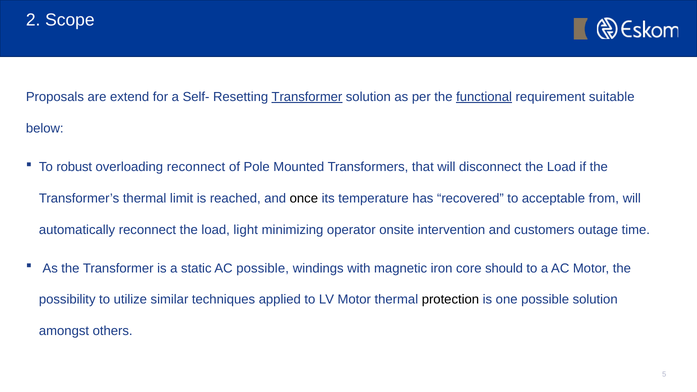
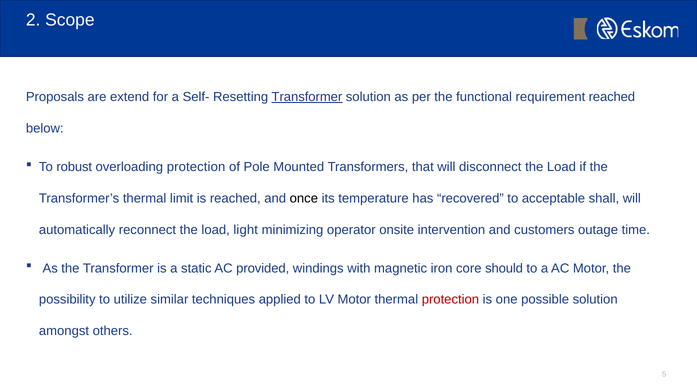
functional underline: present -> none
requirement suitable: suitable -> reached
overloading reconnect: reconnect -> protection
from: from -> shall
AC possible: possible -> provided
protection at (450, 300) colour: black -> red
